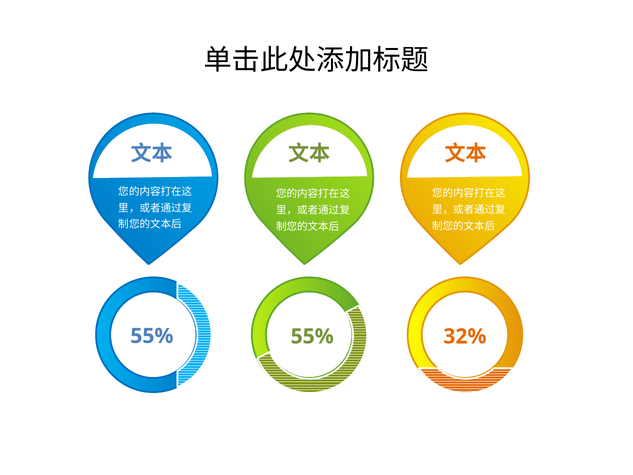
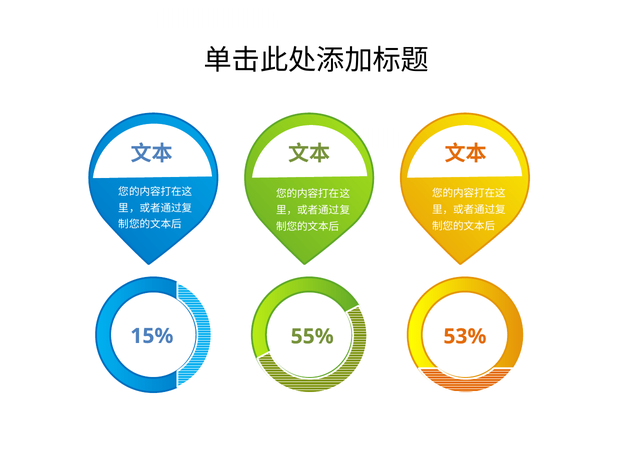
55% at (152, 336): 55% -> 15%
32%: 32% -> 53%
